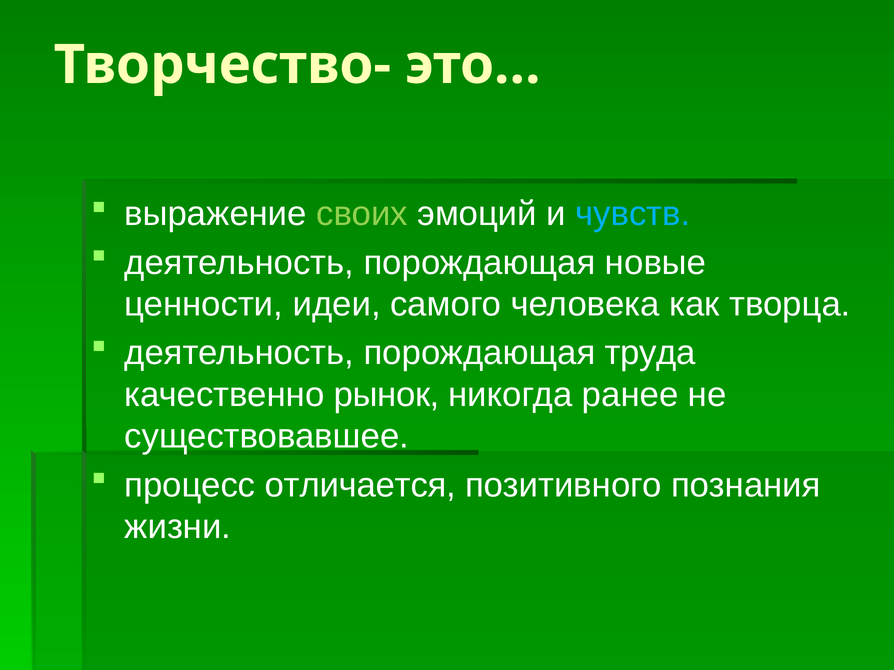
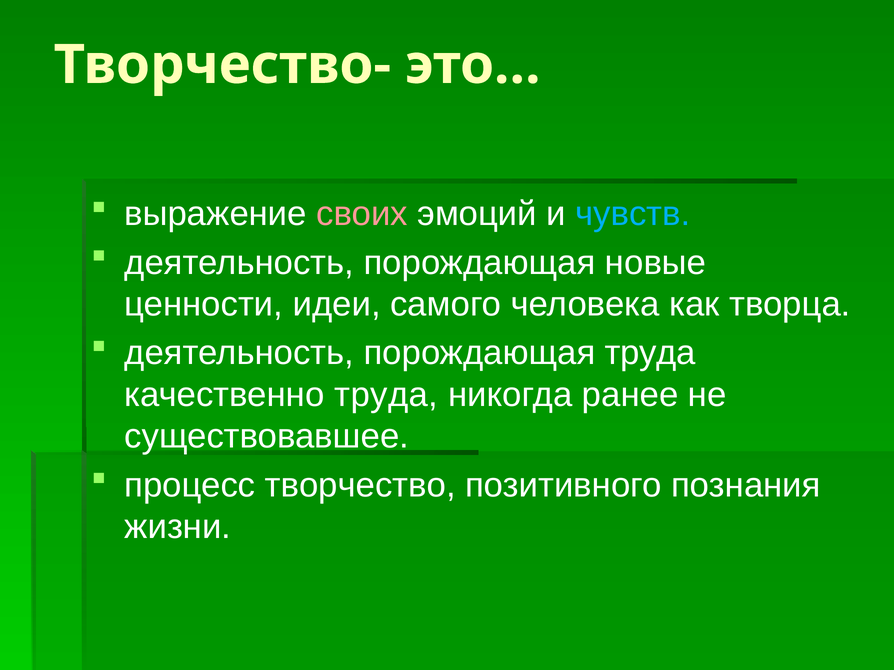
своих colour: light green -> pink
качественно рынок: рынок -> труда
отличается: отличается -> творчество
